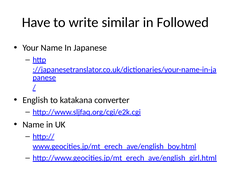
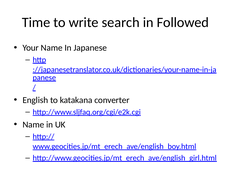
Have: Have -> Time
similar: similar -> search
